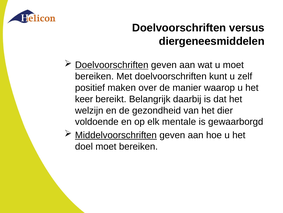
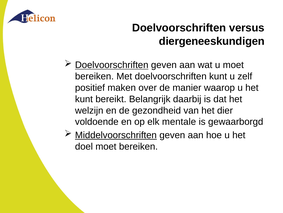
diergeneesmiddelen: diergeneesmiddelen -> diergeneeskundigen
keer at (84, 99): keer -> kunt
